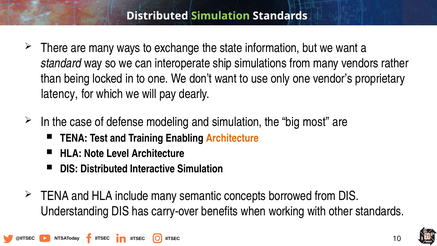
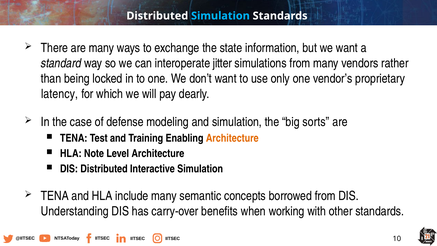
Simulation at (220, 16) colour: light green -> light blue
ship: ship -> jitter
most: most -> sorts
